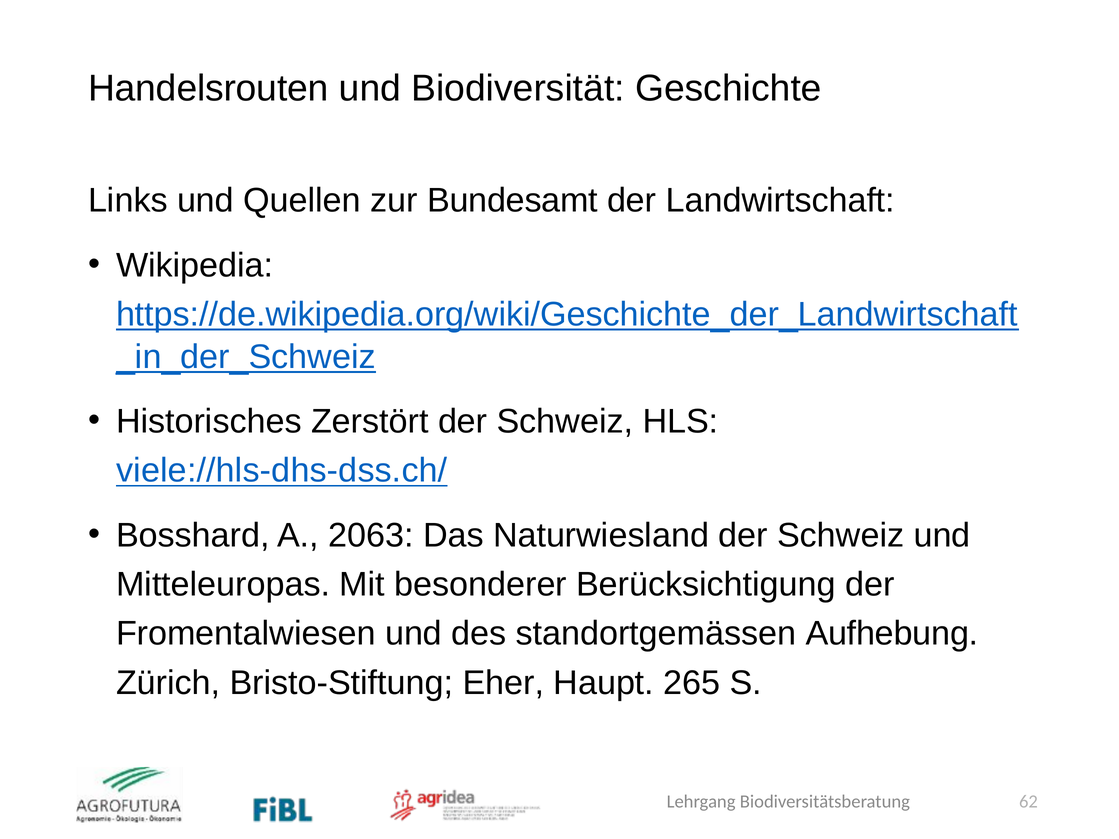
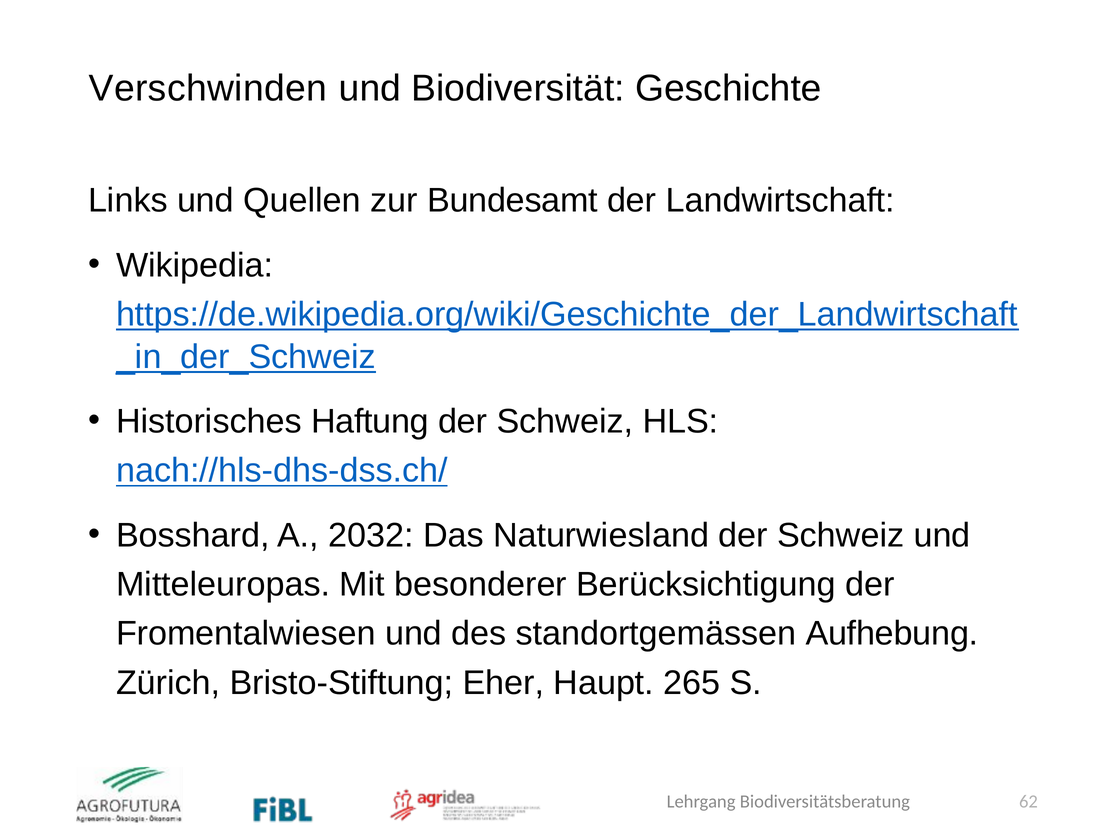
Handelsrouten: Handelsrouten -> Verschwinden
Zerstört: Zerstört -> Haftung
viele://hls-dhs-dss.ch/: viele://hls-dhs-dss.ch/ -> nach://hls-dhs-dss.ch/
2063: 2063 -> 2032
